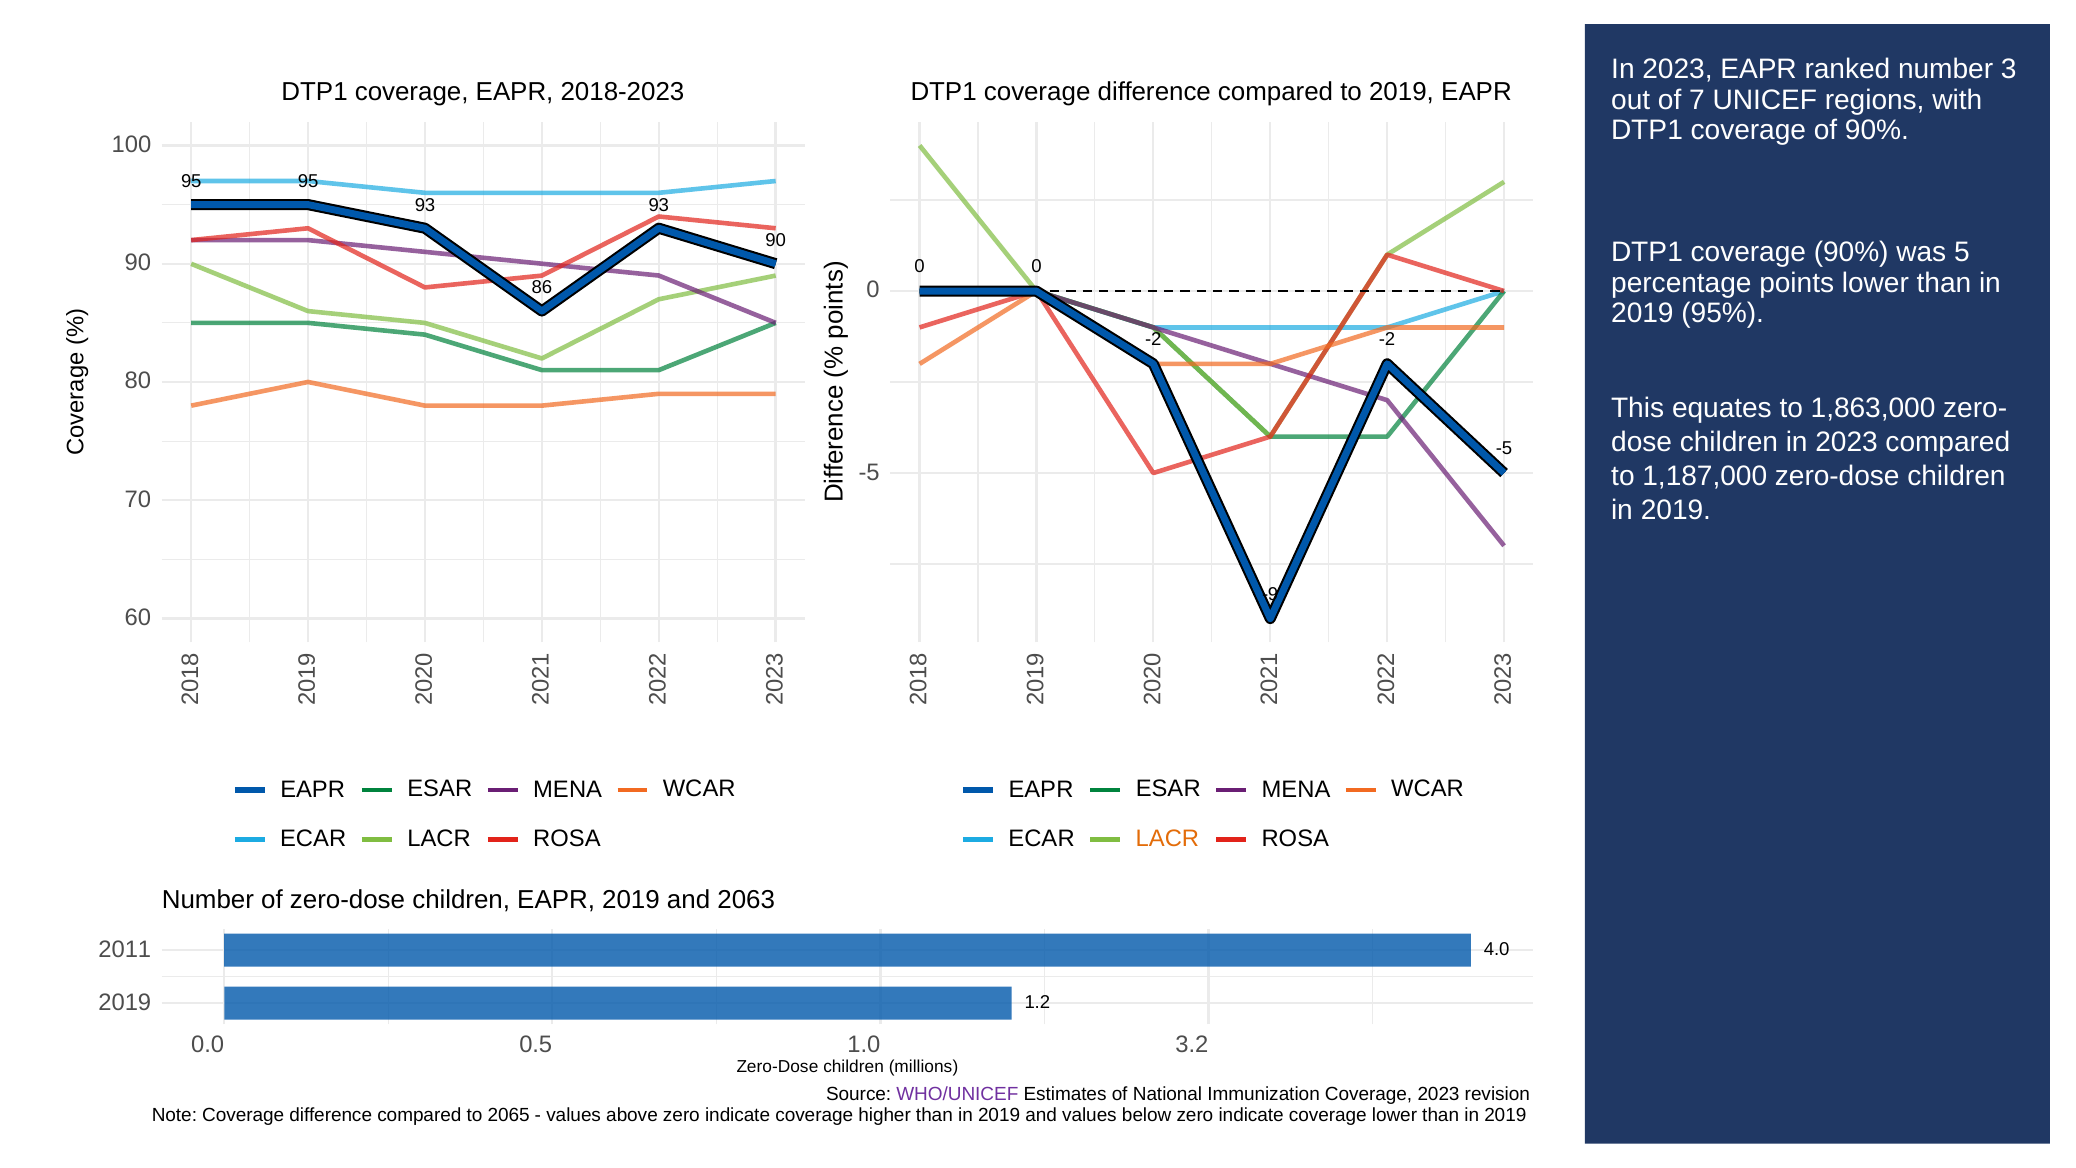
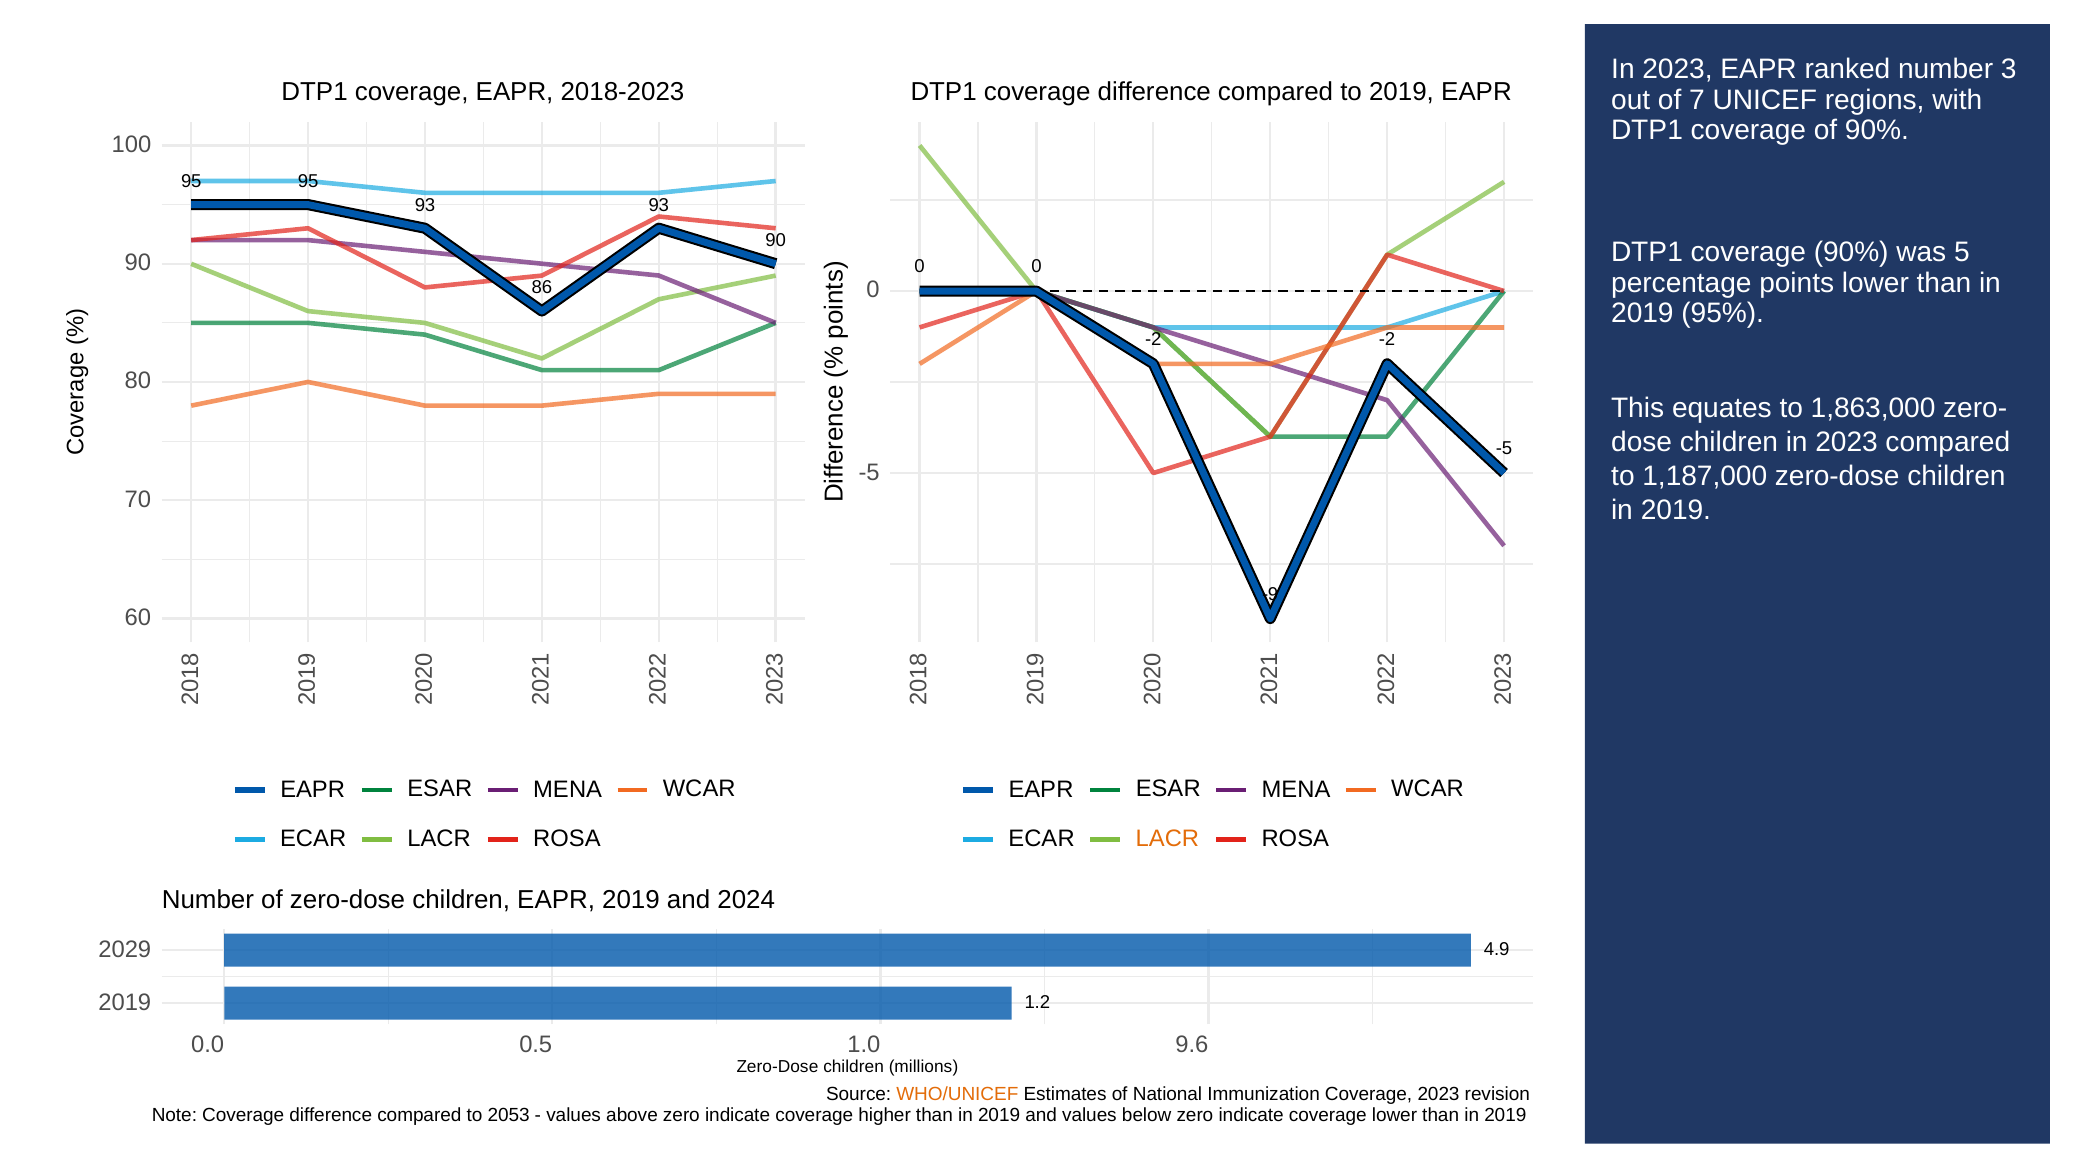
2063: 2063 -> 2024
2011: 2011 -> 2029
4.0: 4.0 -> 4.9
3.2: 3.2 -> 9.6
WHO/UNICEF colour: purple -> orange
2065: 2065 -> 2053
